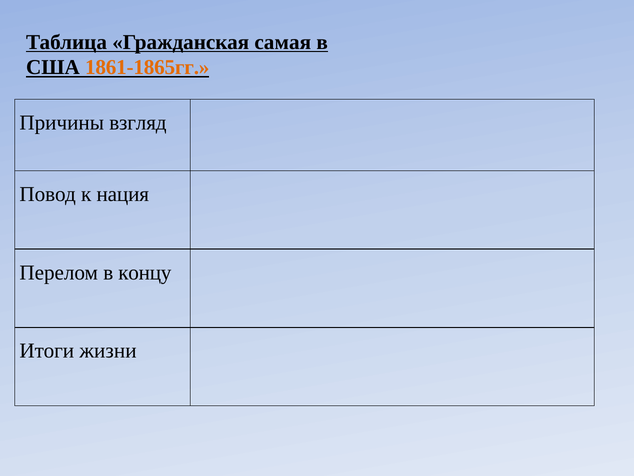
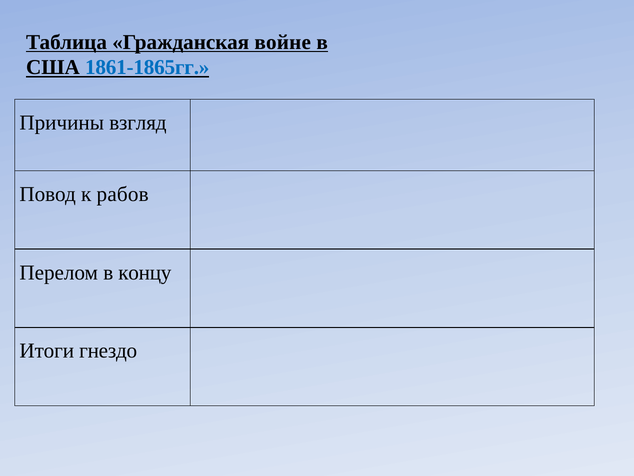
самая: самая -> войне
1861-1865гг colour: orange -> blue
нация: нация -> рабов
жизни: жизни -> гнездо
